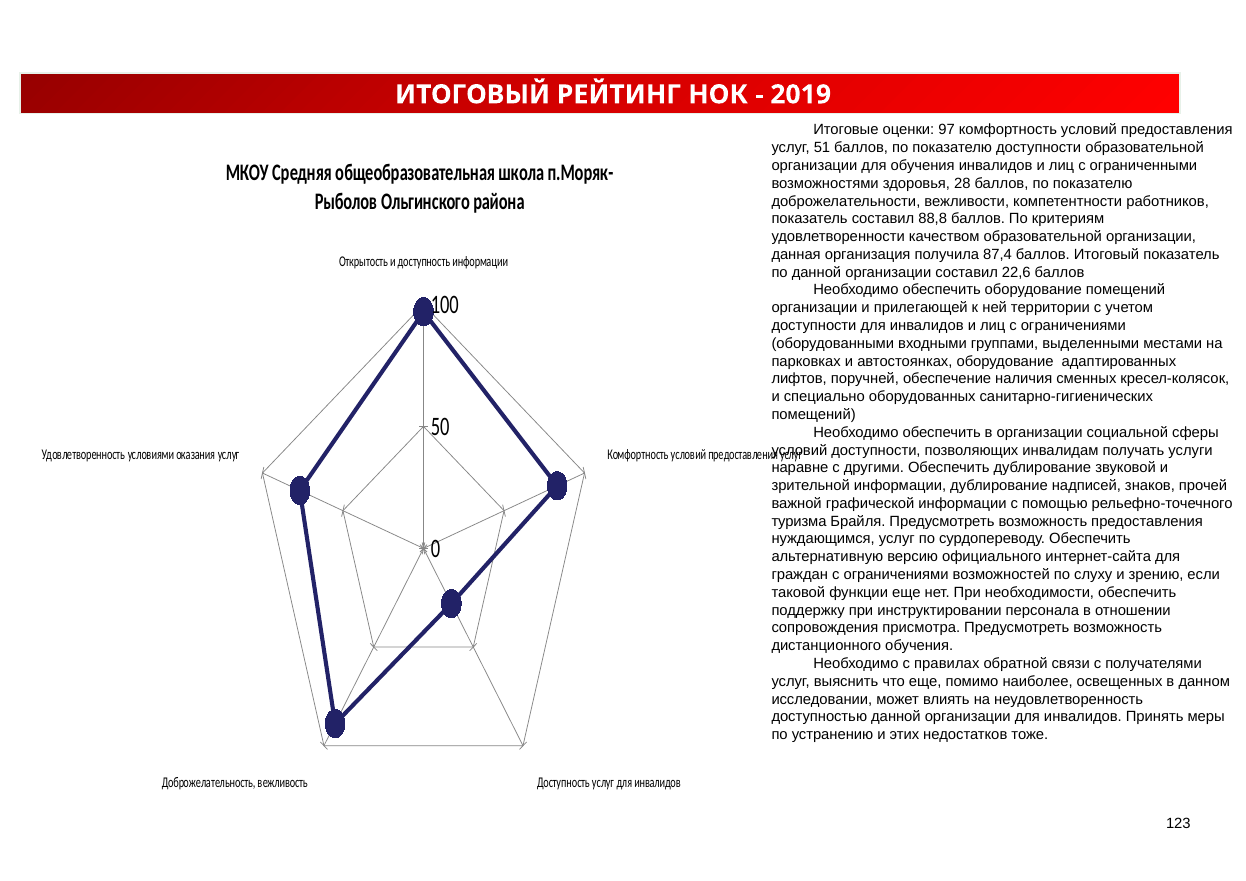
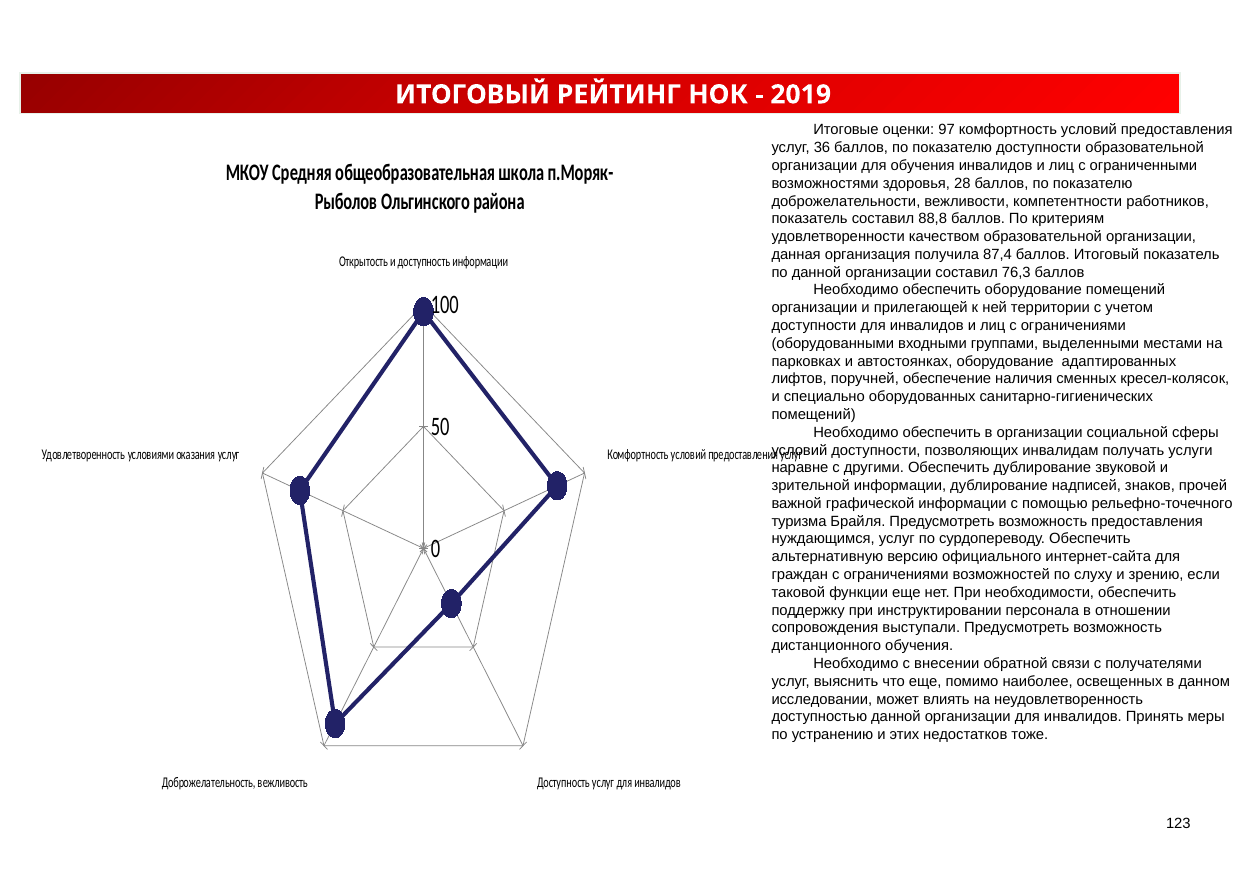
51: 51 -> 36
22,6: 22,6 -> 76,3
присмотра: присмотра -> выступали
правилах: правилах -> внесении
